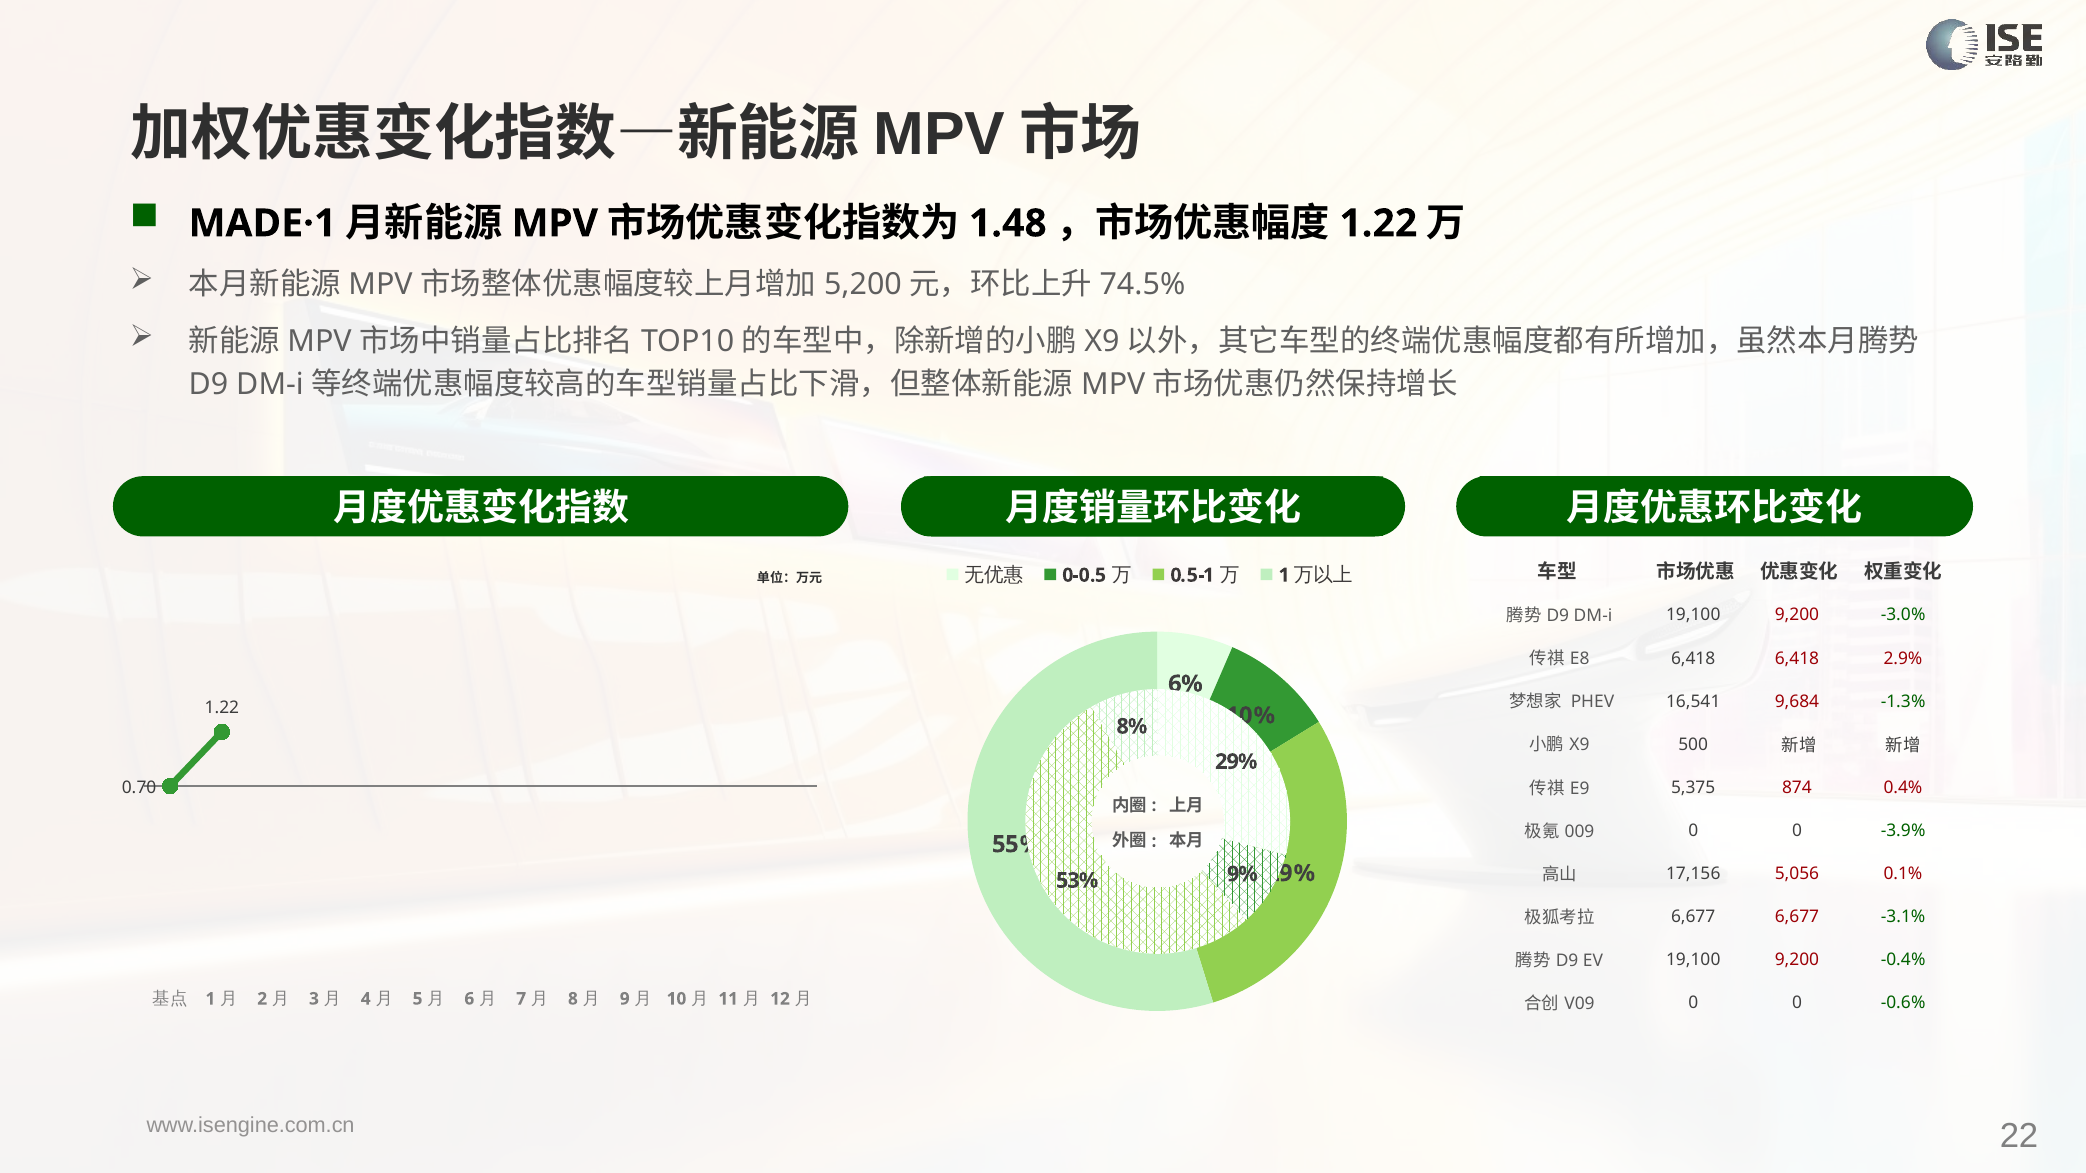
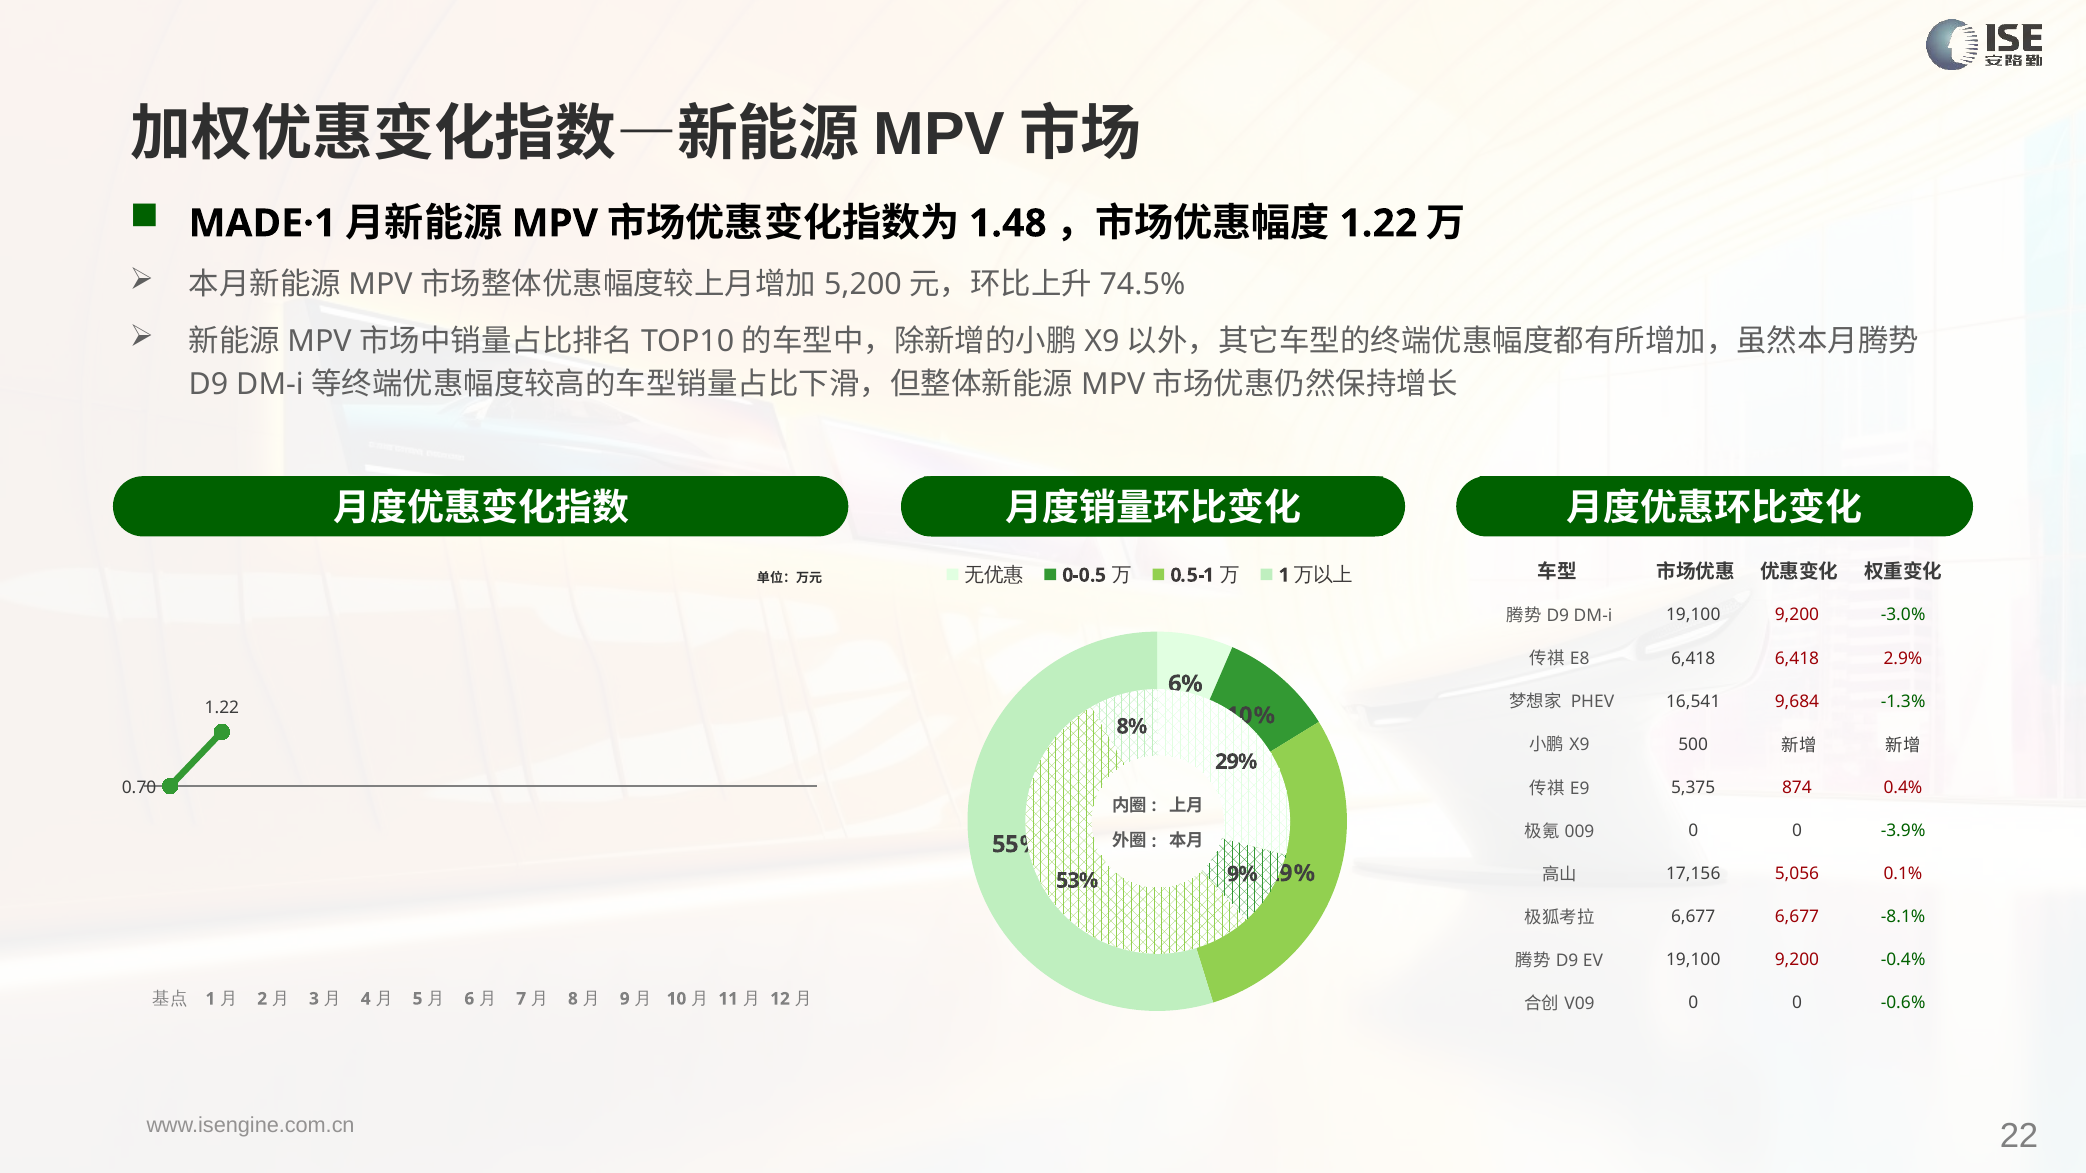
-3.1%: -3.1% -> -8.1%
